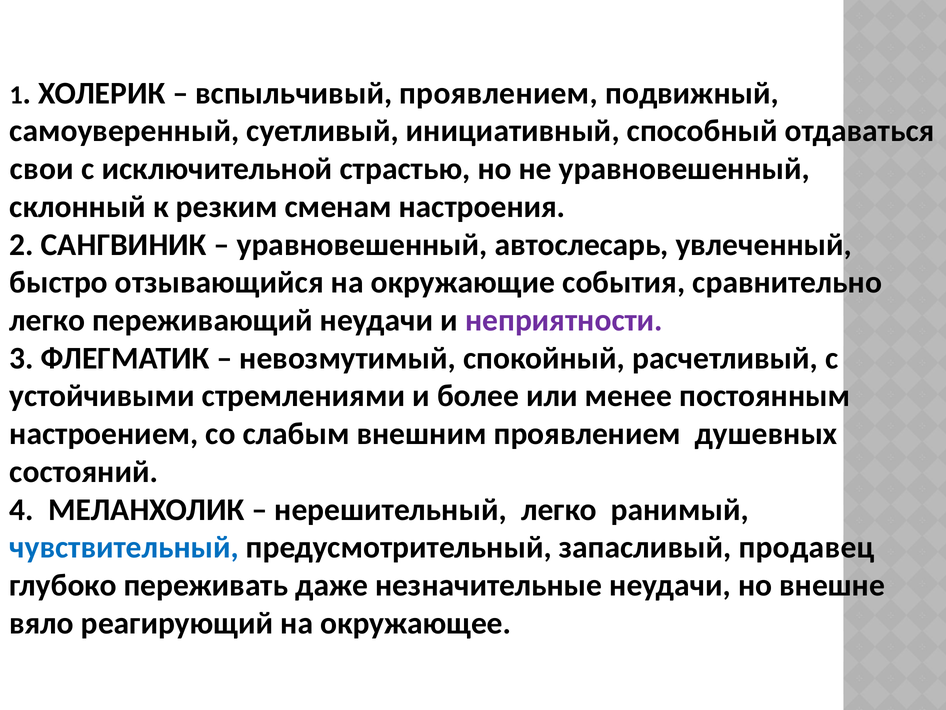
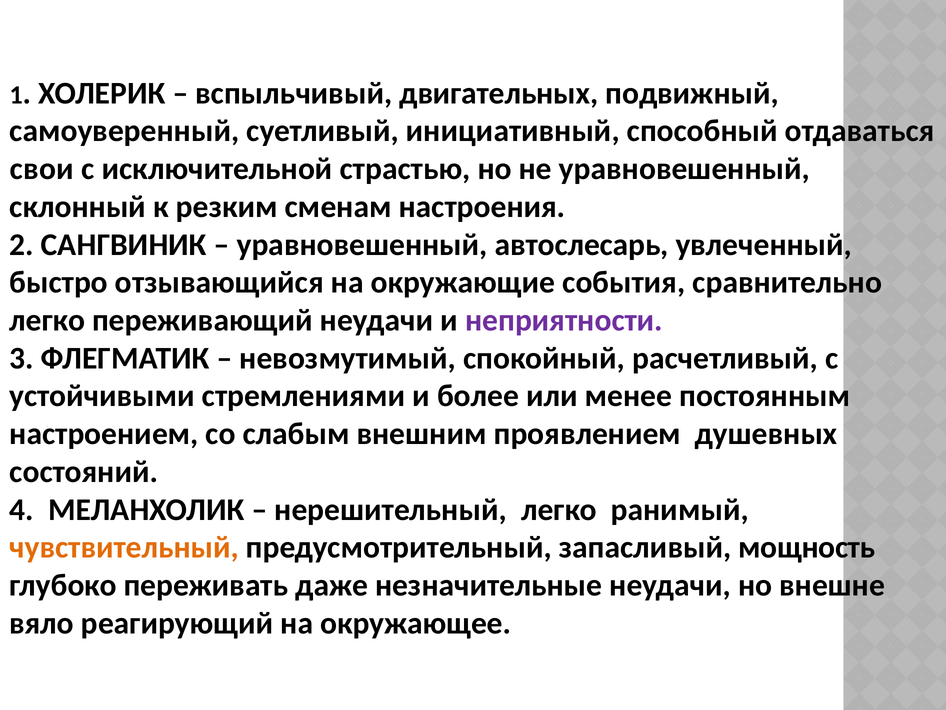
вспыльчивый проявлением: проявлением -> двигательных
чувствительный colour: blue -> orange
продавец: продавец -> мощность
